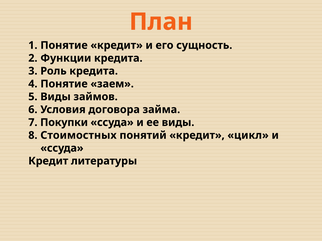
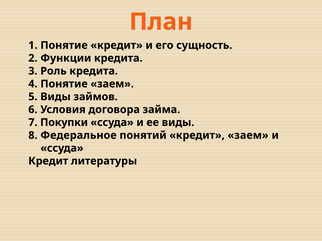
Стоимостных: Стоимостных -> Федеральное
кредит цикл: цикл -> заем
